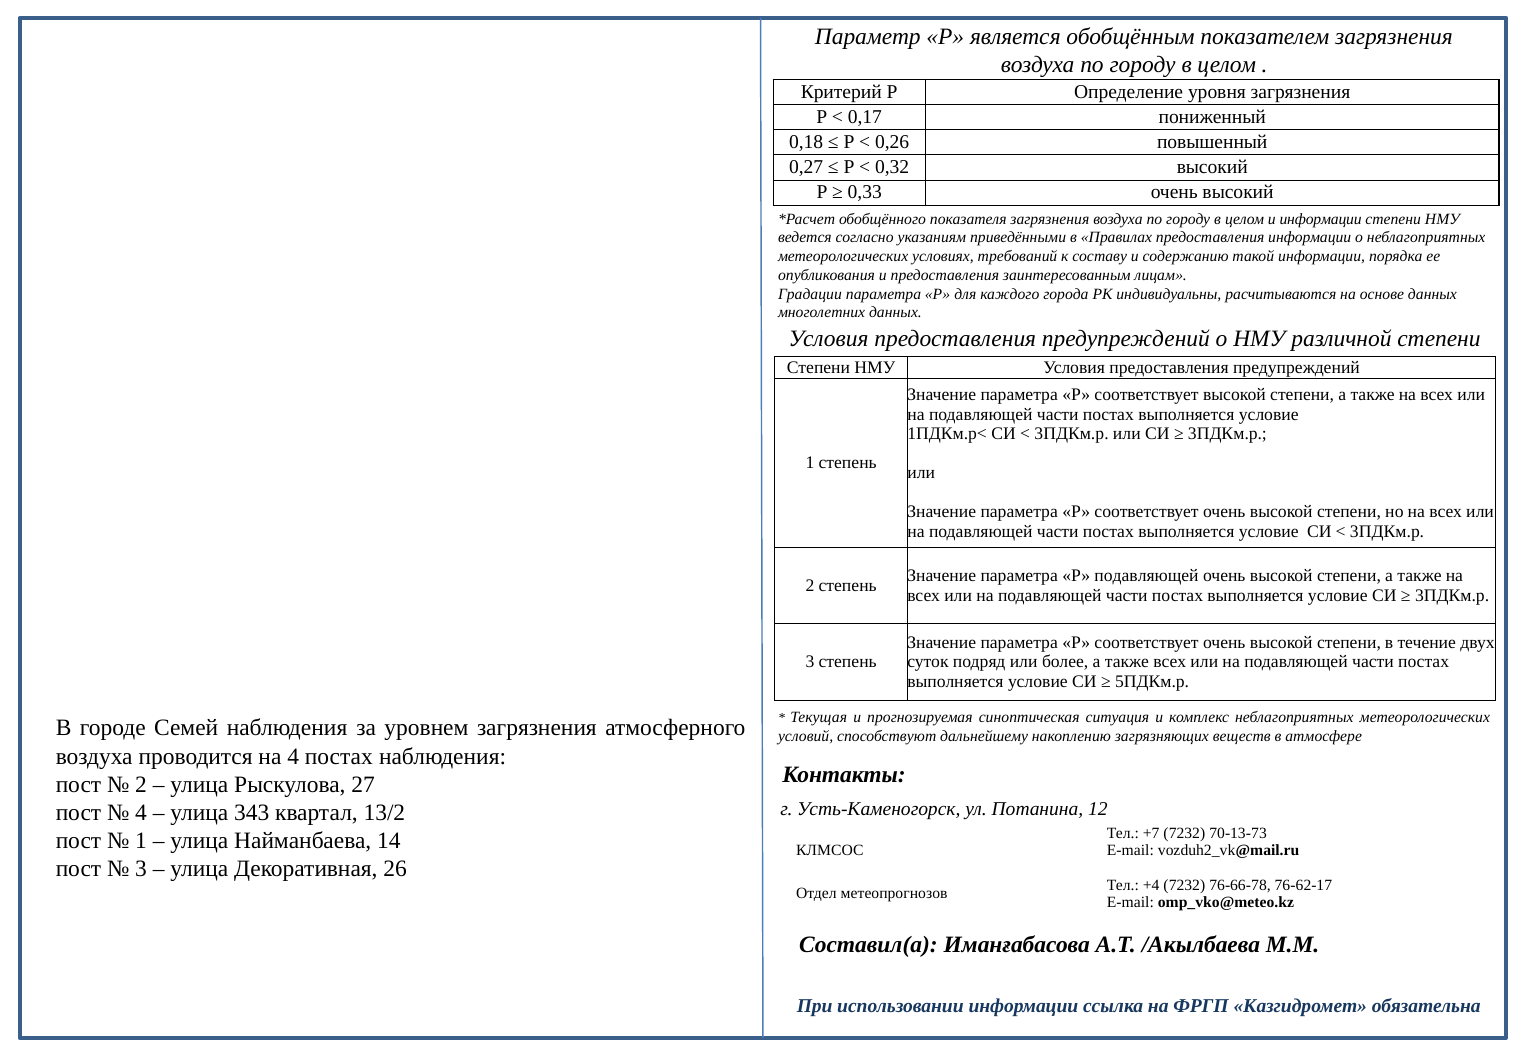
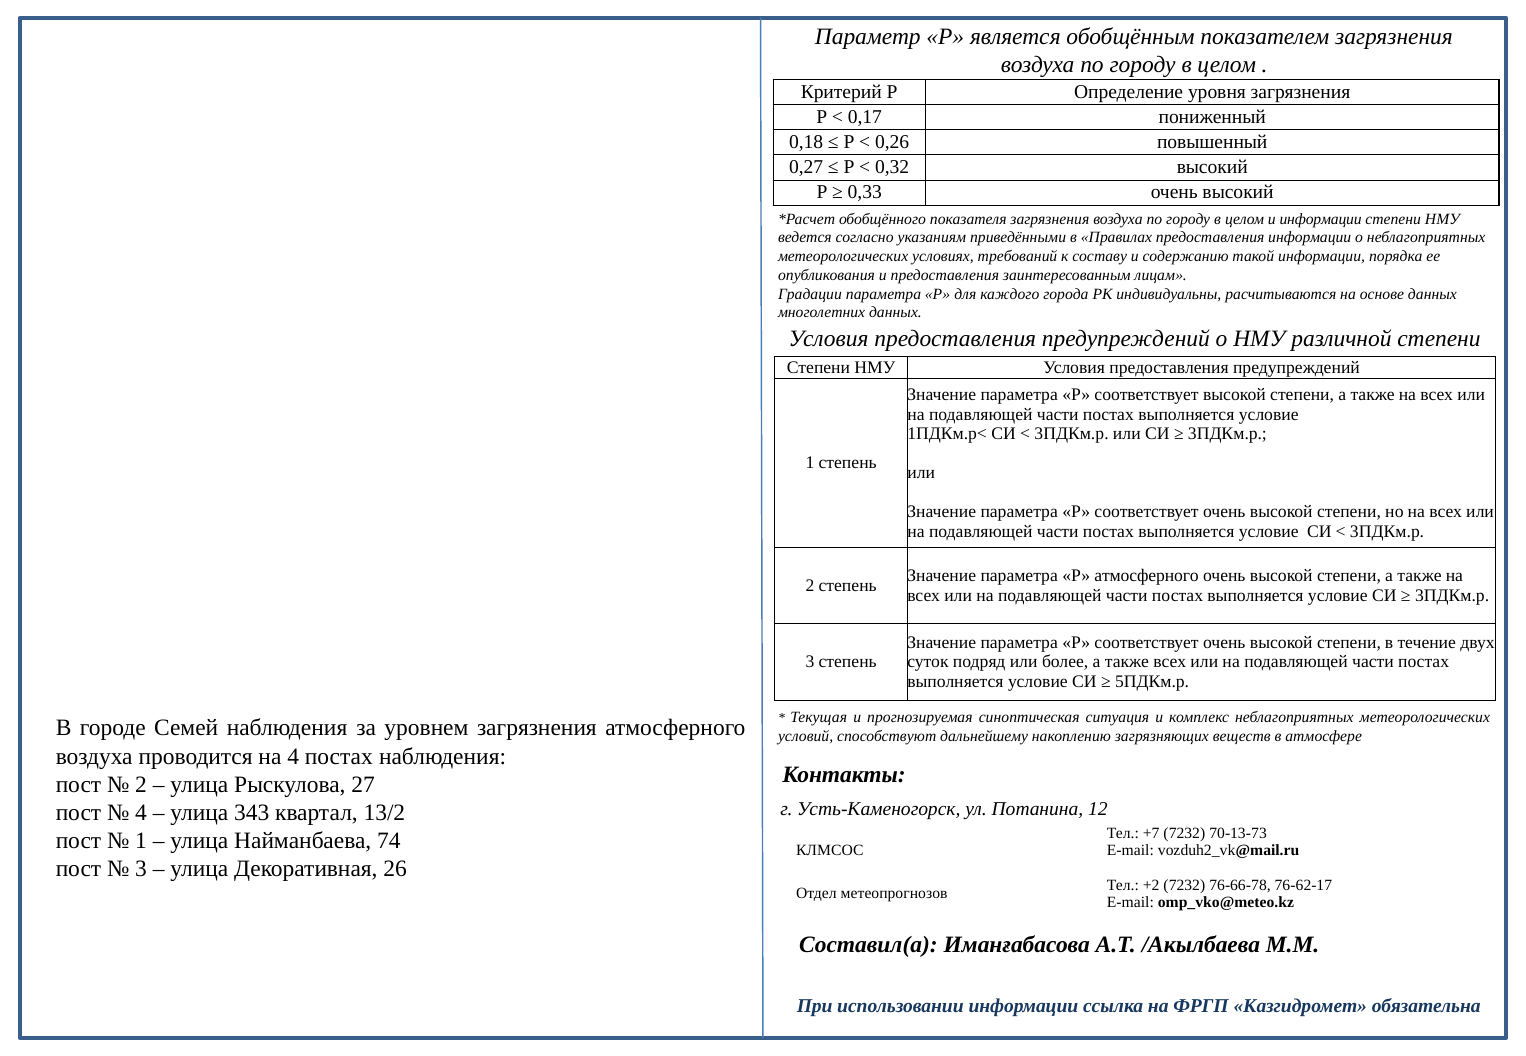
Р подавляющей: подавляющей -> атмосферного
14: 14 -> 74
+4: +4 -> +2
